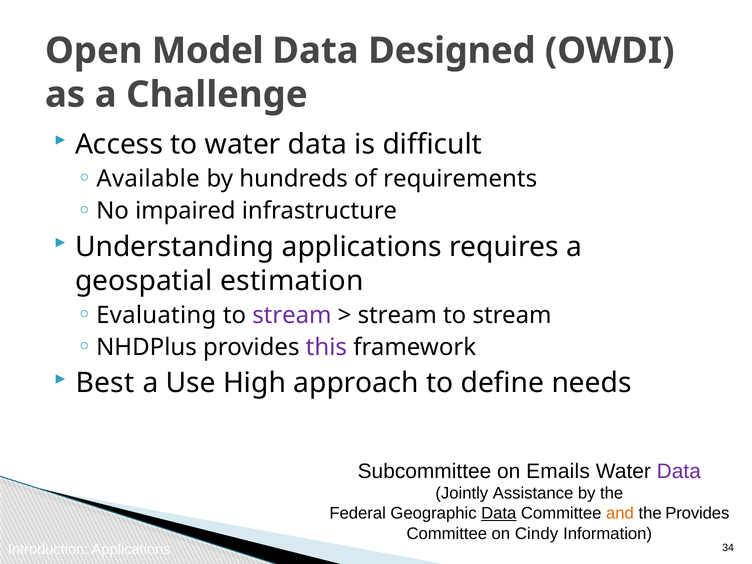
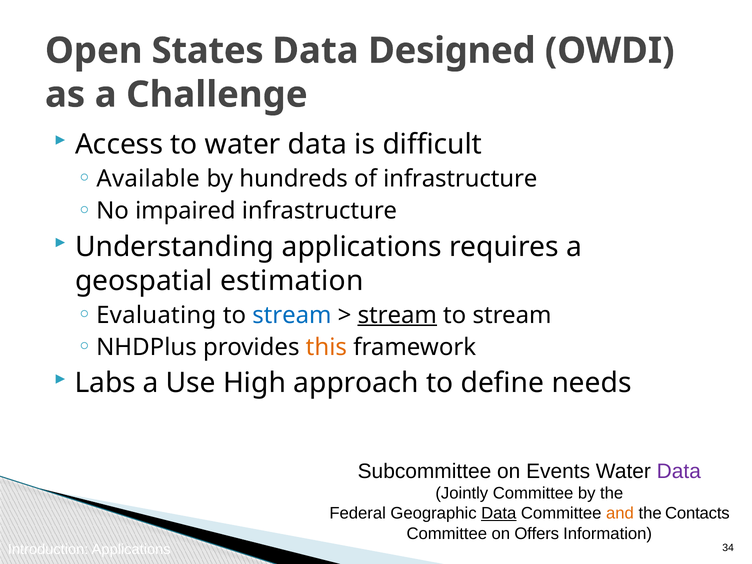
Model: Model -> States
of requirements: requirements -> infrastructure
stream at (292, 315) colour: purple -> blue
stream at (397, 315) underline: none -> present
this colour: purple -> orange
Best: Best -> Labs
Emails: Emails -> Events
Jointly Assistance: Assistance -> Committee
the Provides: Provides -> Contacts
Cindy: Cindy -> Offers
